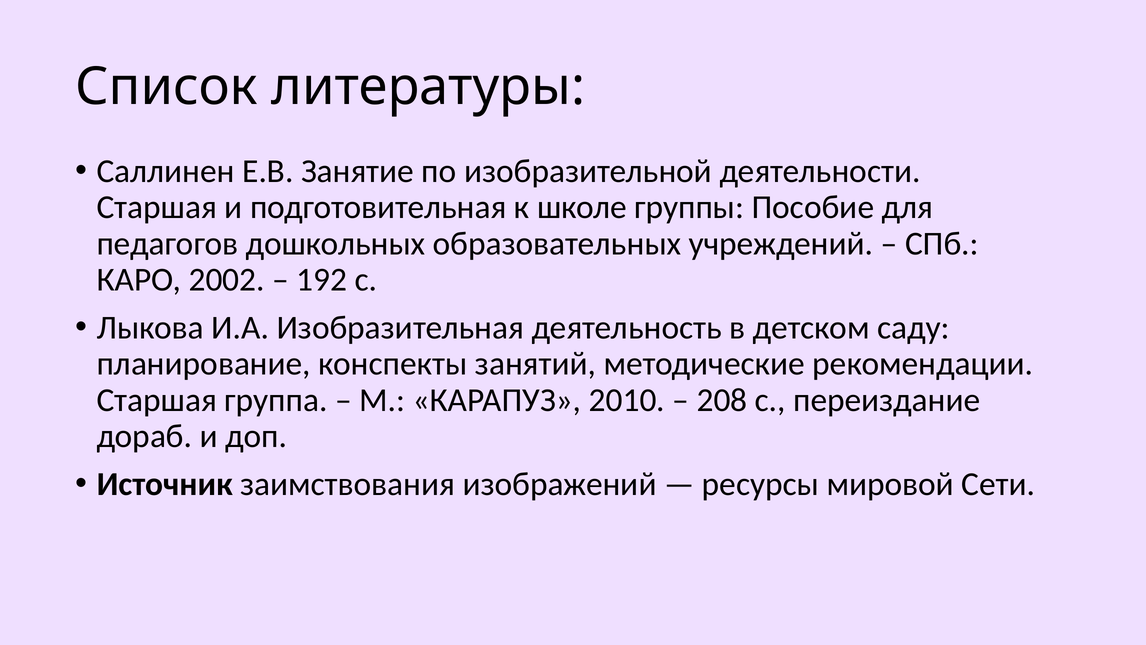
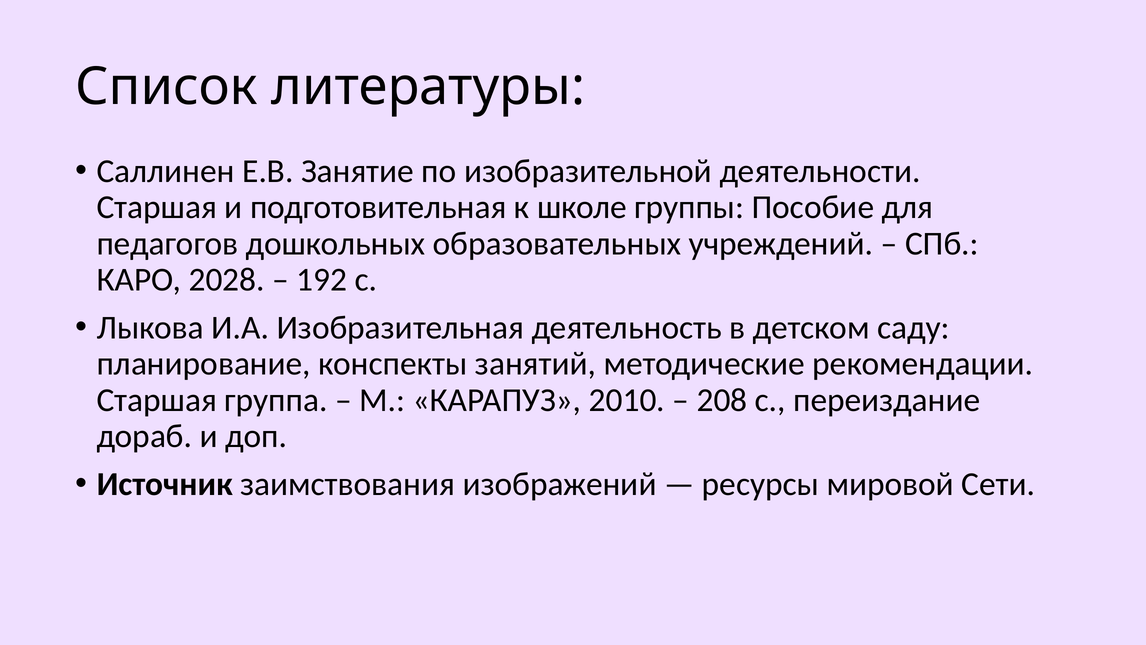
2002: 2002 -> 2028
